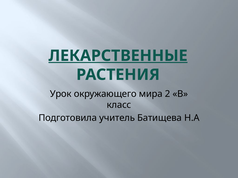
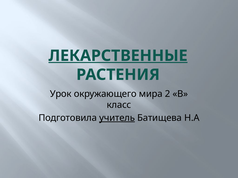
учитель underline: none -> present
